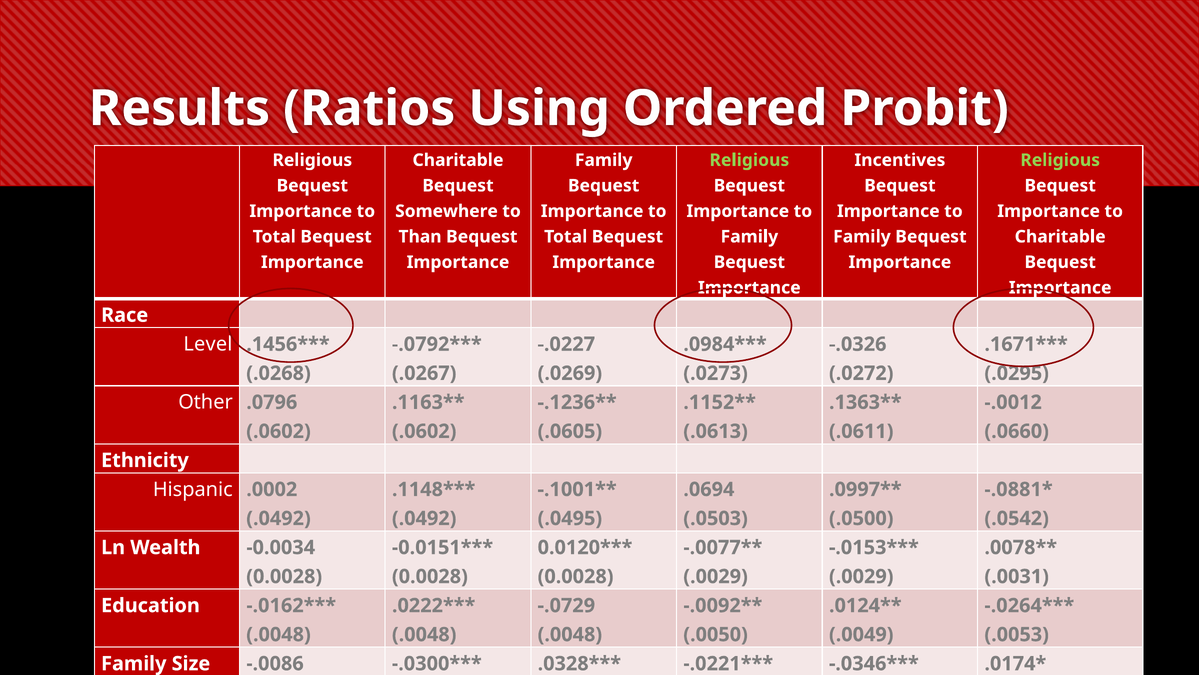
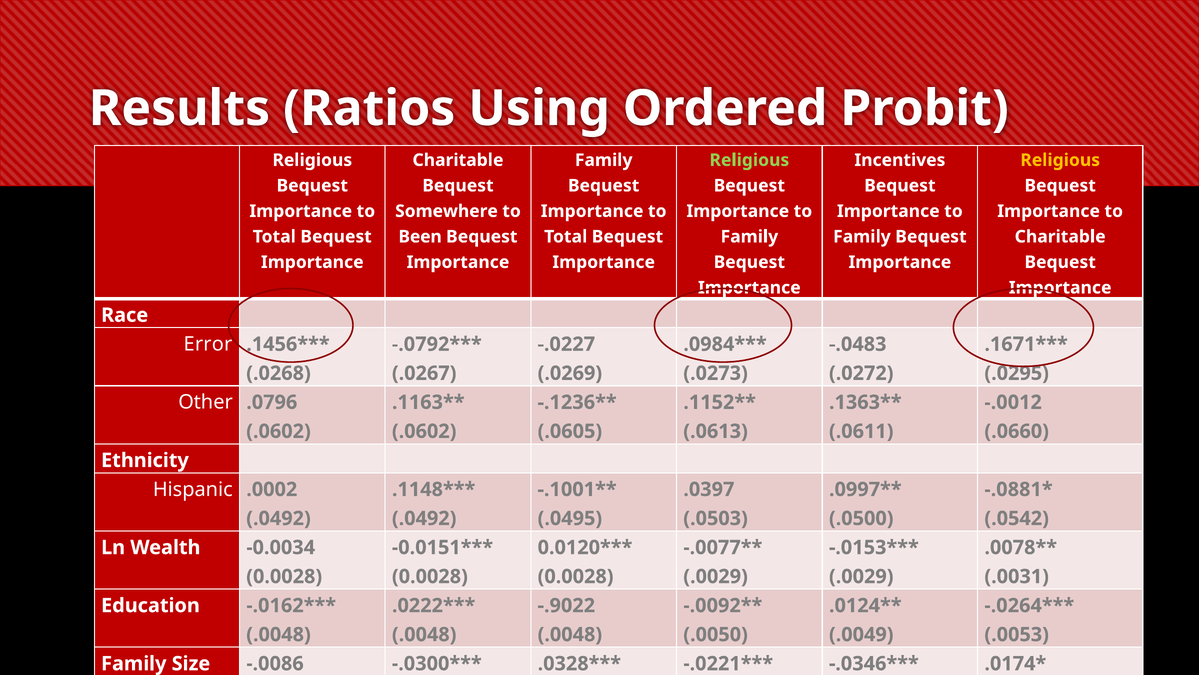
Religious at (1060, 160) colour: light green -> yellow
Than: Than -> Been
Level: Level -> Error
-.0326: -.0326 -> -.0483
.0694: .0694 -> .0397
-.0729: -.0729 -> -.9022
